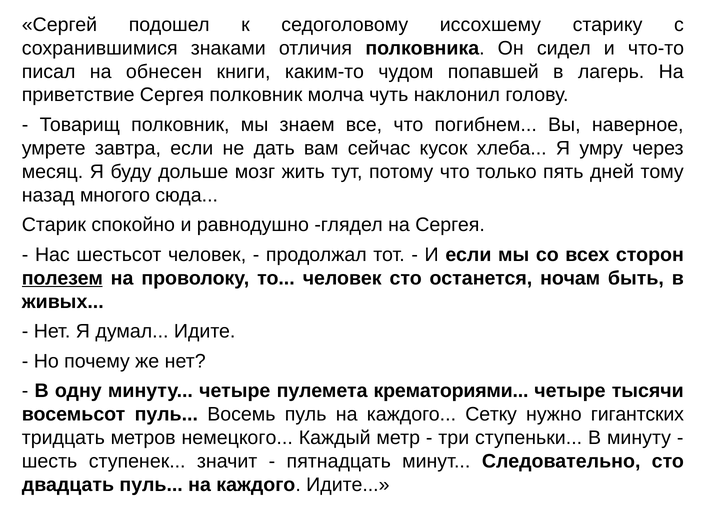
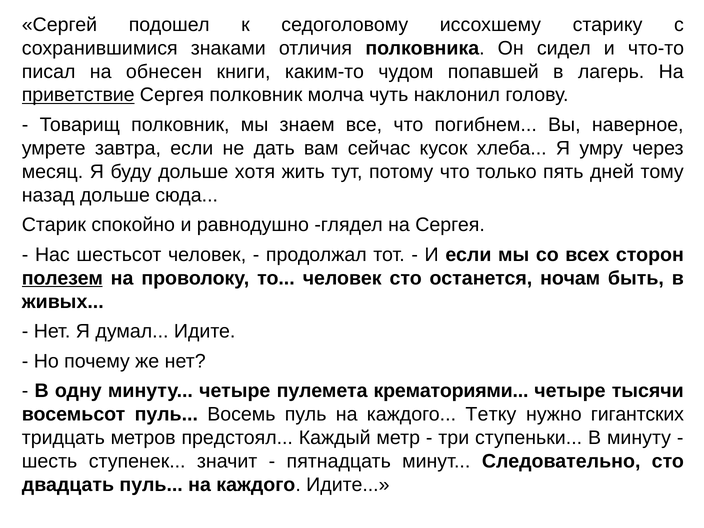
приветствие underline: none -> present
мозг: мозг -> хотя
назад многого: многого -> дольше
Сетку: Сетку -> Тетку
немецкого: немецкого -> предстоял
